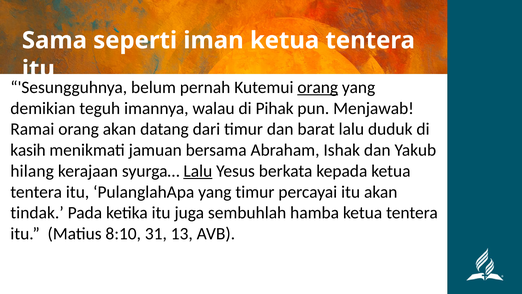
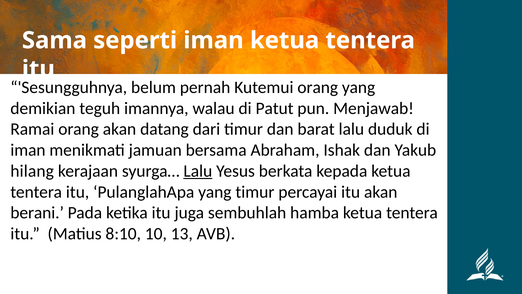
orang at (318, 87) underline: present -> none
Pihak: Pihak -> Patut
kasih at (28, 150): kasih -> iman
tindak: tindak -> berani
31: 31 -> 10
